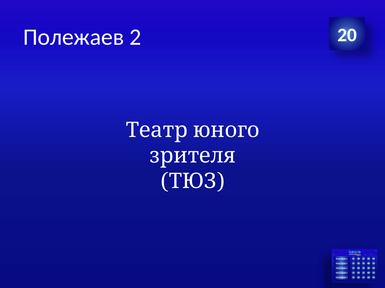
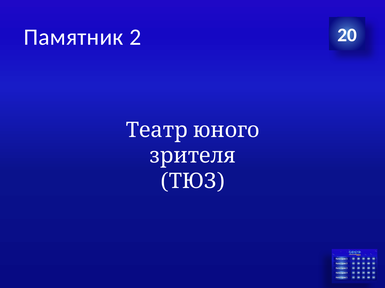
Полежаев: Полежаев -> Памятник
